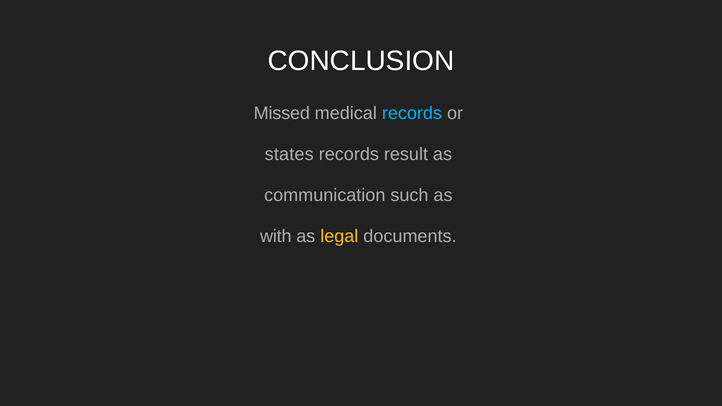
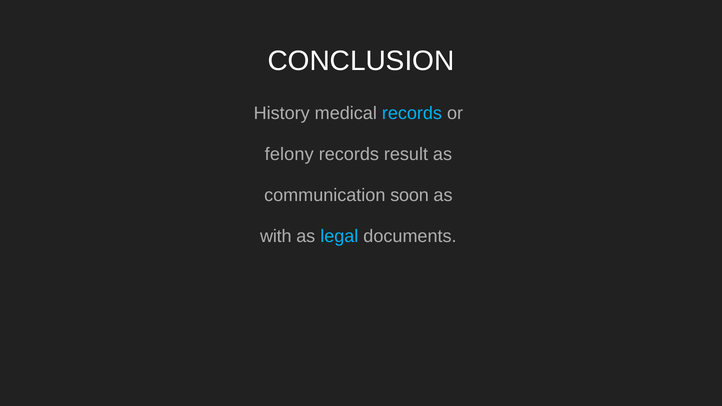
Missed: Missed -> History
states: states -> felony
such: such -> soon
legal colour: yellow -> light blue
